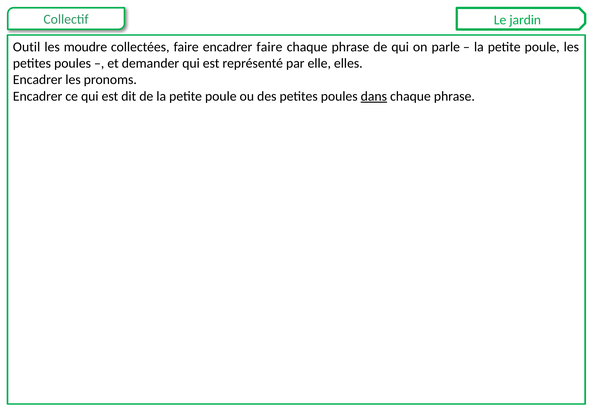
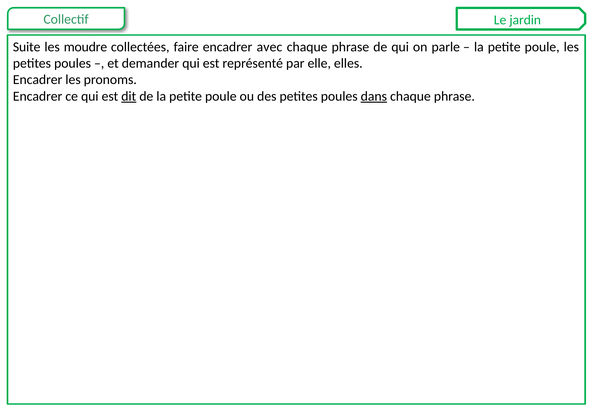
Outil: Outil -> Suite
encadrer faire: faire -> avec
dit underline: none -> present
